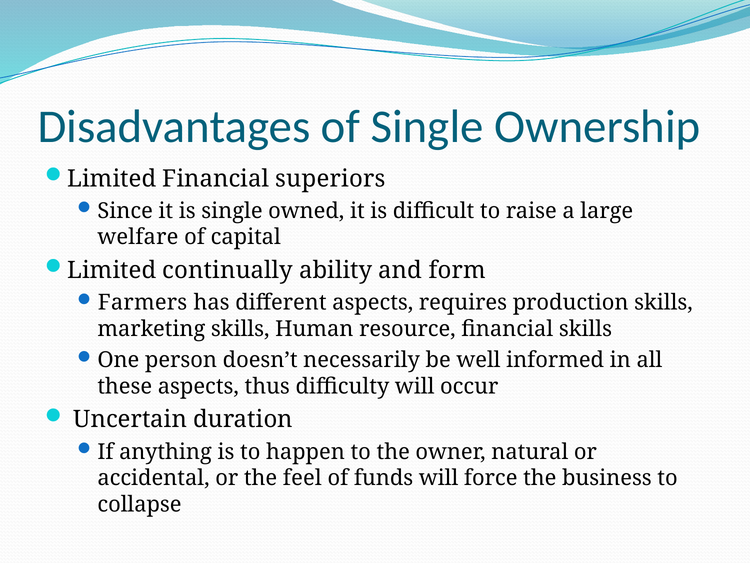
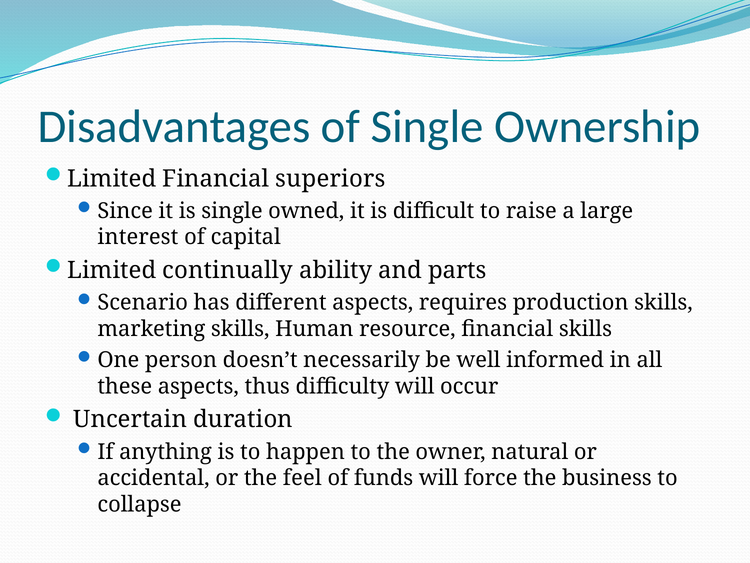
welfare: welfare -> interest
form: form -> parts
Farmers: Farmers -> Scenario
